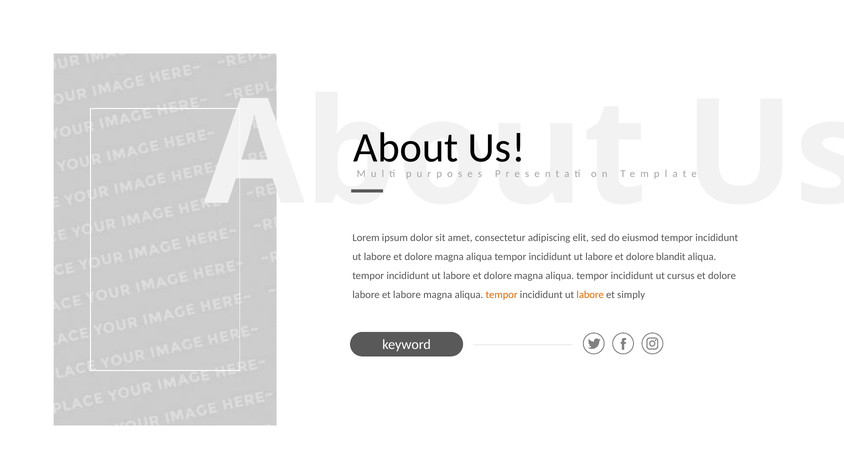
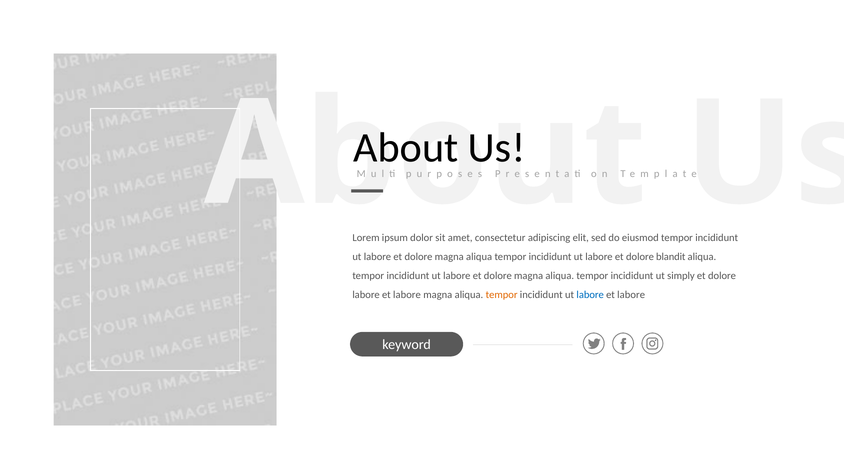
cursus: cursus -> simply
labore at (590, 294) colour: orange -> blue
simply at (631, 294): simply -> labore
